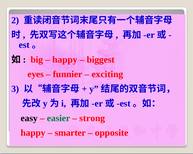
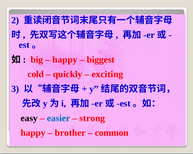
eyes: eyes -> cold
funnier: funnier -> quickly
easier colour: green -> blue
smarter: smarter -> brother
opposite: opposite -> common
